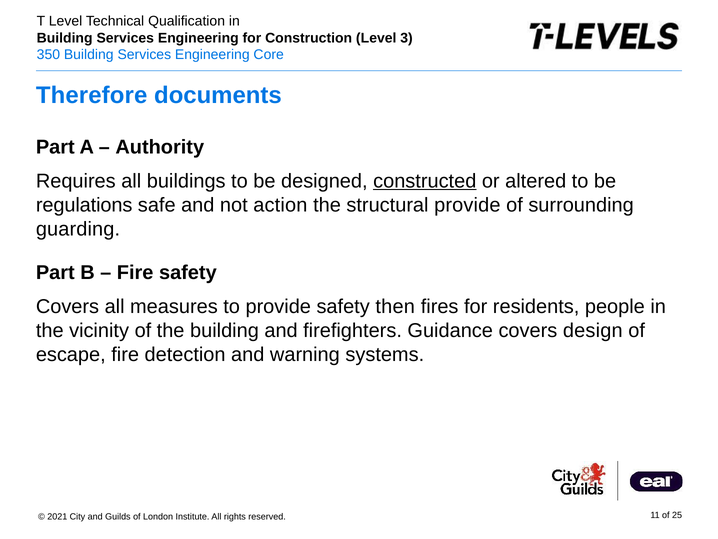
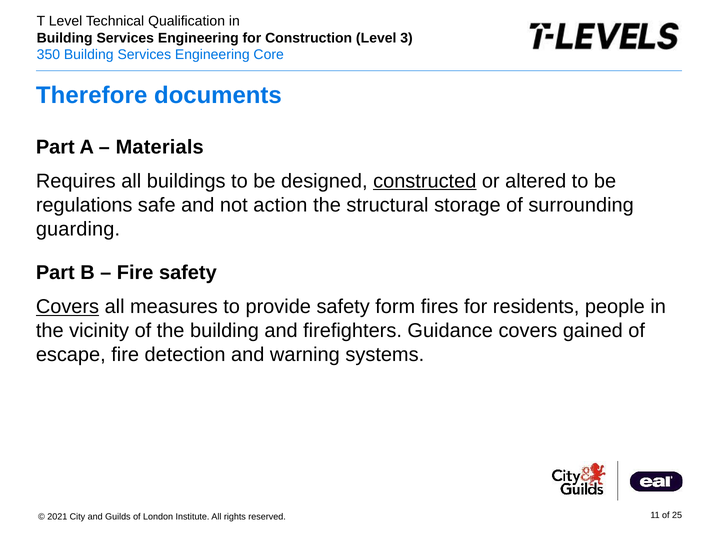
Authority: Authority -> Materials
structural provide: provide -> storage
Covers at (67, 307) underline: none -> present
then: then -> form
design: design -> gained
